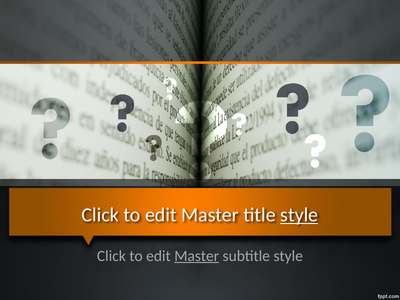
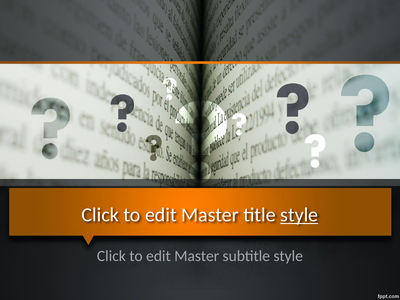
Master at (197, 256) underline: present -> none
